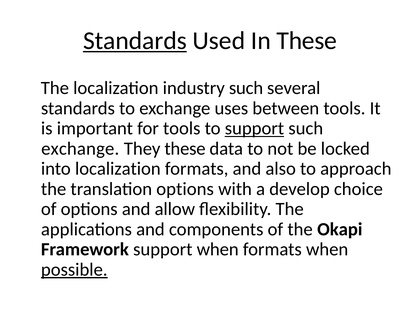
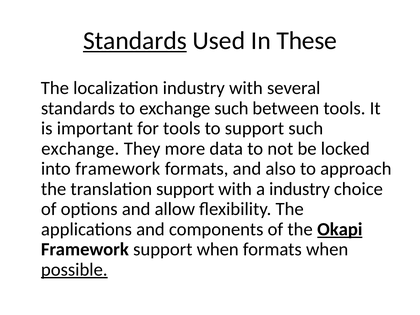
industry such: such -> with
exchange uses: uses -> such
support at (254, 128) underline: present -> none
They these: these -> more
into localization: localization -> framework
translation options: options -> support
a develop: develop -> industry
Okapi underline: none -> present
